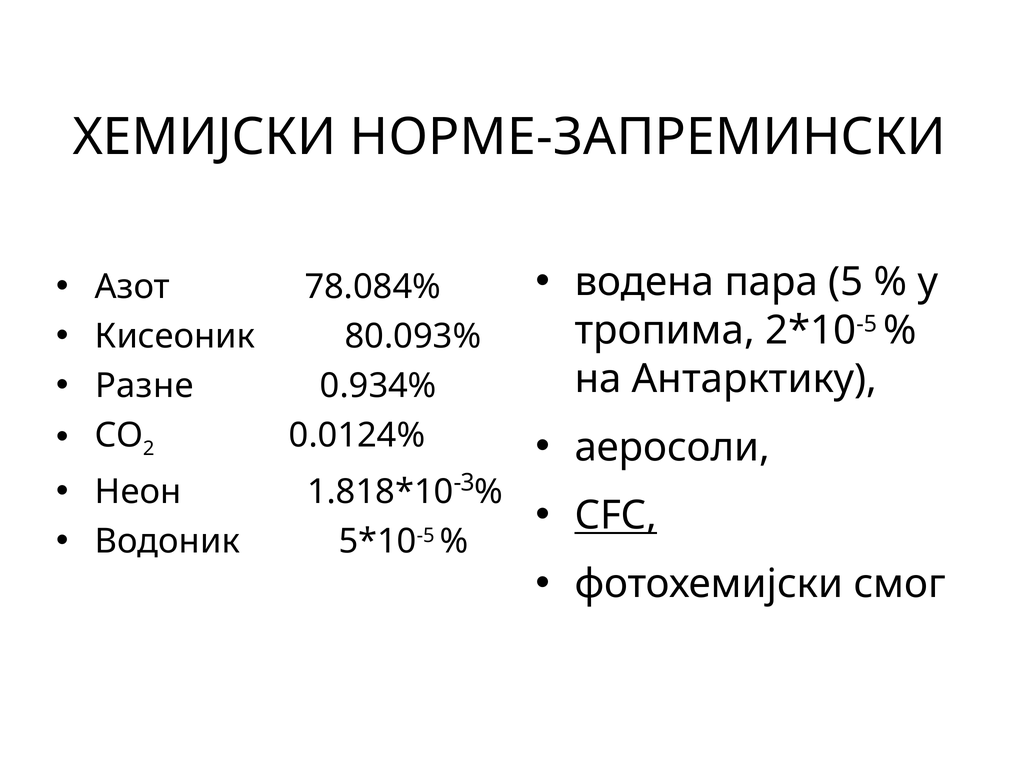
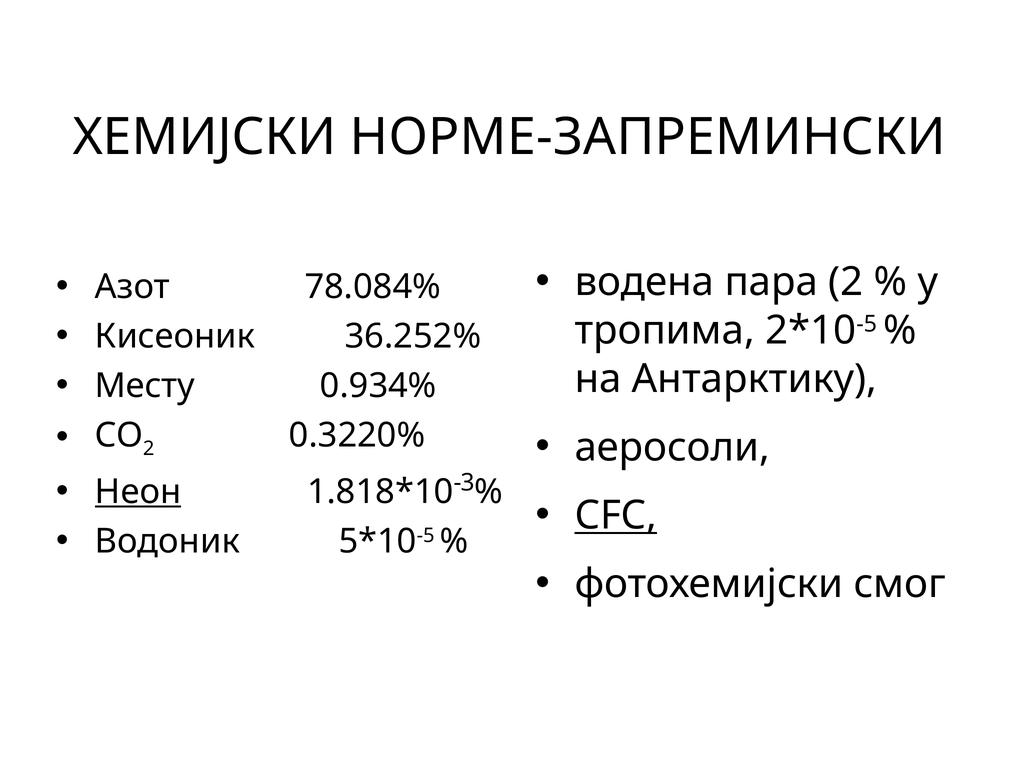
пара 5: 5 -> 2
80.093%: 80.093% -> 36.252%
Разне: Разне -> Месту
0.0124%: 0.0124% -> 0.3220%
Неон underline: none -> present
